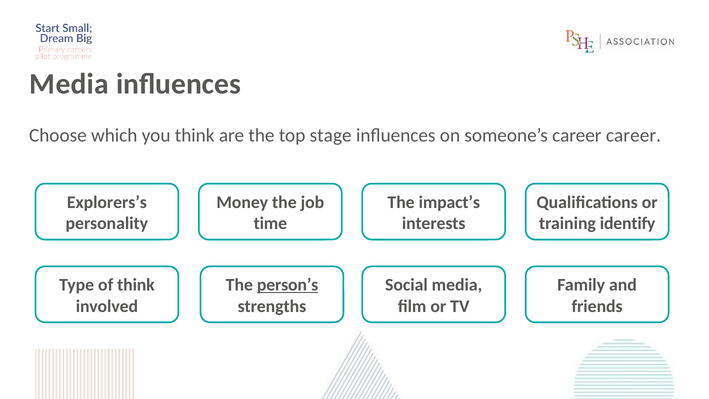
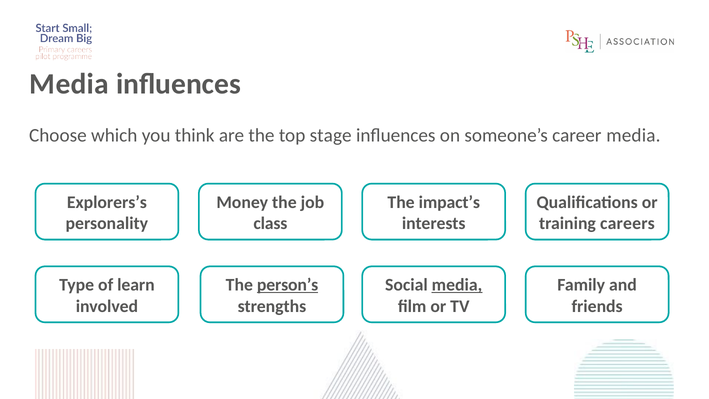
career career: career -> media
time: time -> class
identify: identify -> careers
of think: think -> learn
media at (457, 285) underline: none -> present
